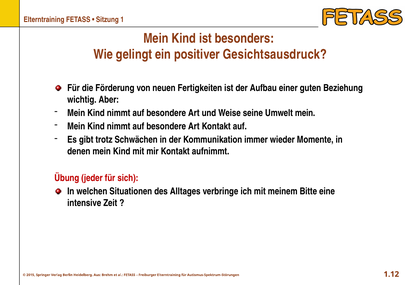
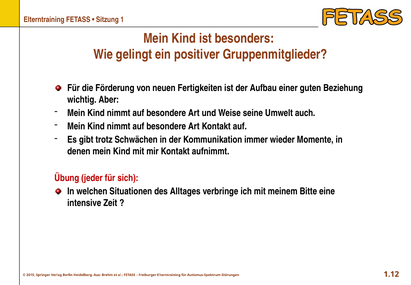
Gesichtsausdruck: Gesichtsausdruck -> Gruppenmitglieder
Umwelt mein: mein -> auch
